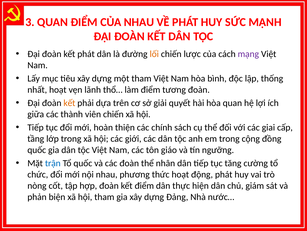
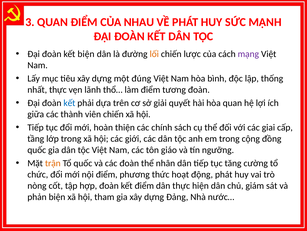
kết phát: phát -> biện
một tham: tham -> đúng
nhất hoạt: hoạt -> thực
kết at (69, 103) colour: orange -> blue
trận colour: blue -> orange
nội nhau: nhau -> điểm
